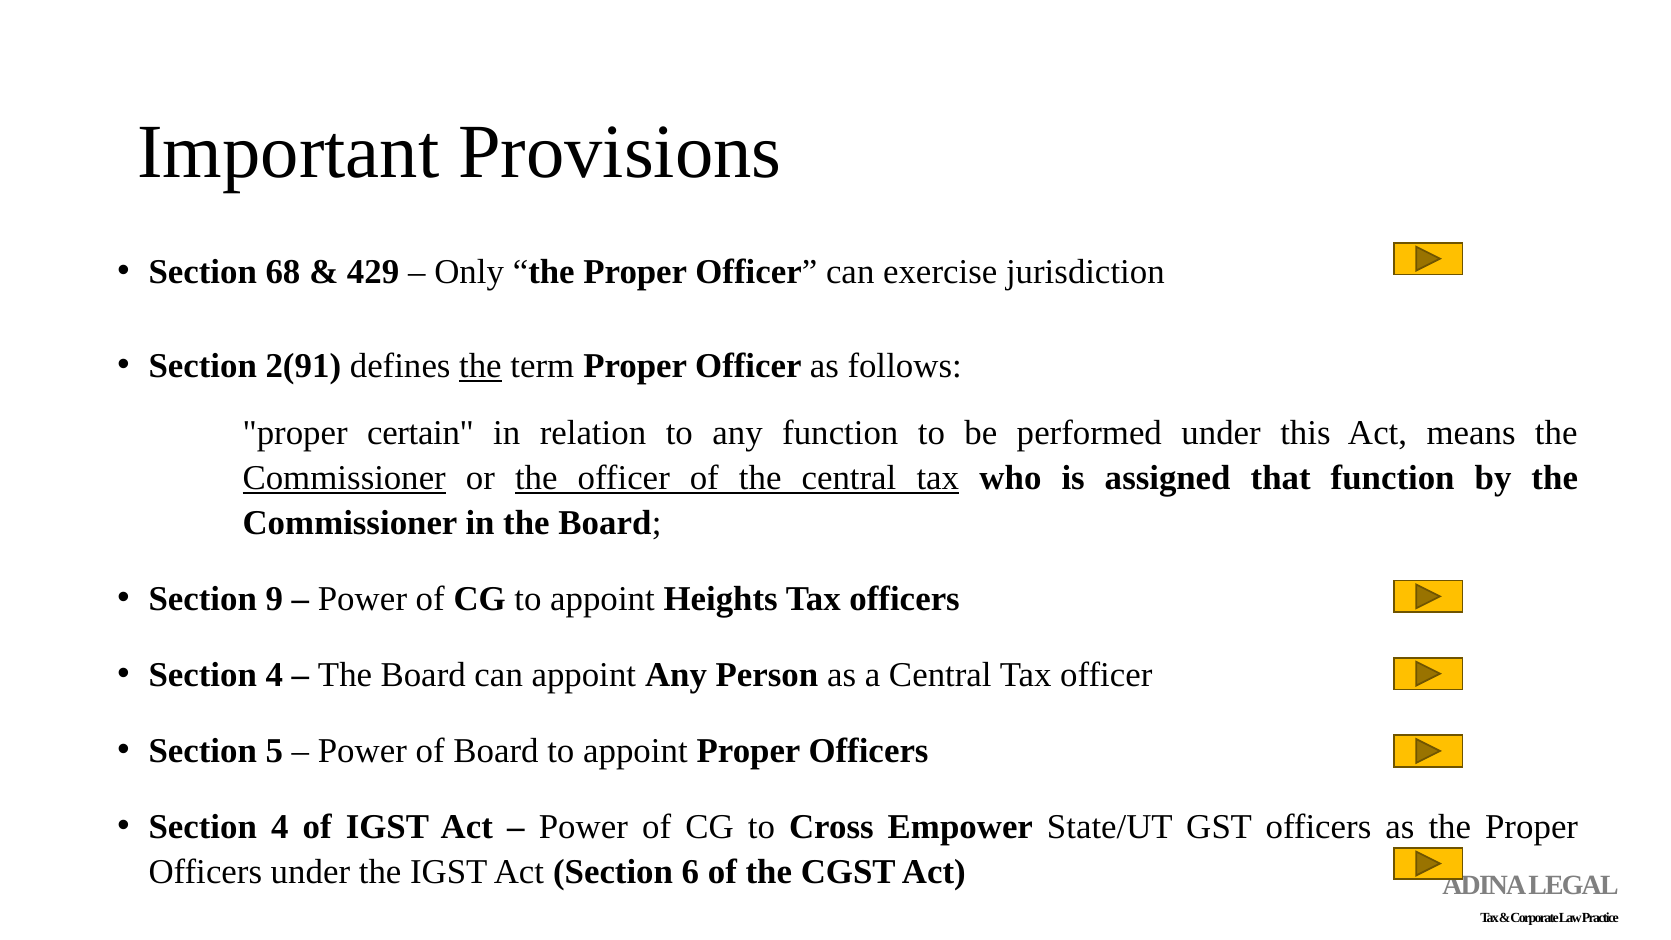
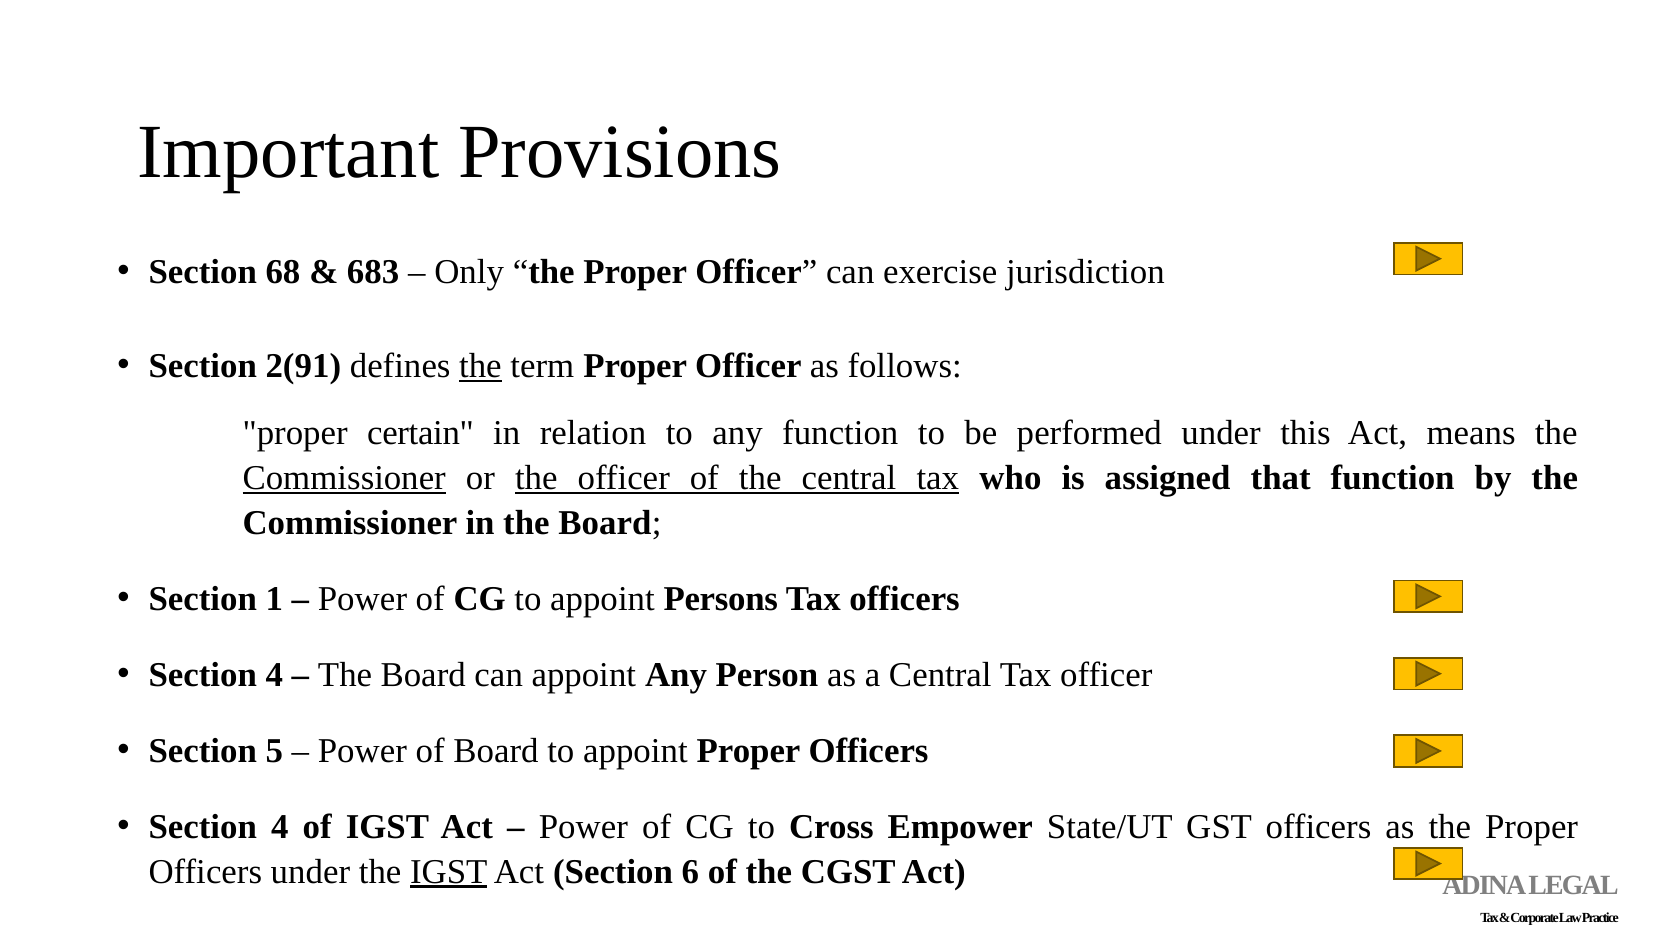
429: 429 -> 683
9: 9 -> 1
Heights: Heights -> Persons
IGST at (449, 871) underline: none -> present
